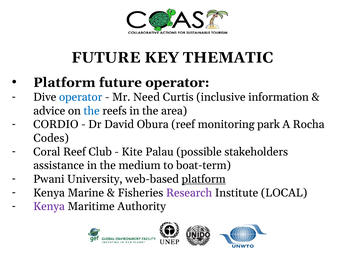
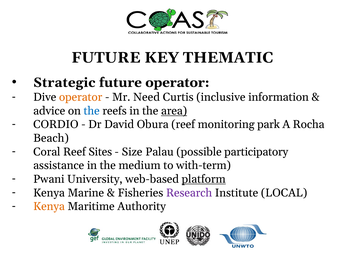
Platform at (64, 83): Platform -> Strategic
operator at (81, 97) colour: blue -> orange
area underline: none -> present
Codes: Codes -> Beach
Club: Club -> Sites
Kite: Kite -> Size
stakeholders: stakeholders -> participatory
boat-term: boat-term -> with-term
Kenya at (49, 207) colour: purple -> orange
